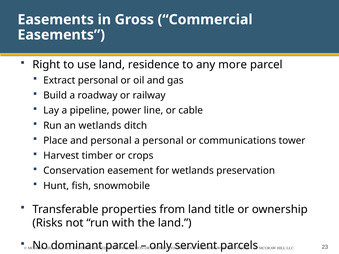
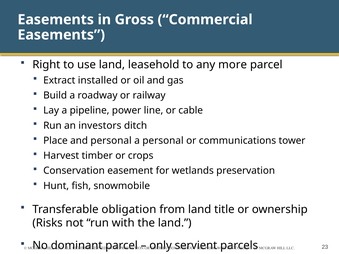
residence: residence -> leasehold
Extract personal: personal -> installed
an wetlands: wetlands -> investors
properties: properties -> obligation
